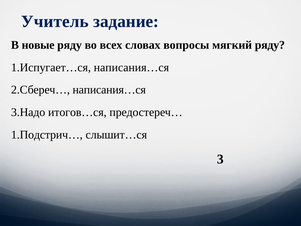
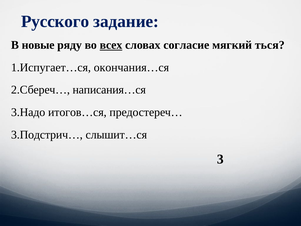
Учитель: Учитель -> Русского
всех underline: none -> present
вопросы: вопросы -> согласие
мягкий ряду: ряду -> ться
1.Испугает…ся написания…ся: написания…ся -> окончания…ся
1.Подстрич…: 1.Подстрич… -> 3.Подстрич…
